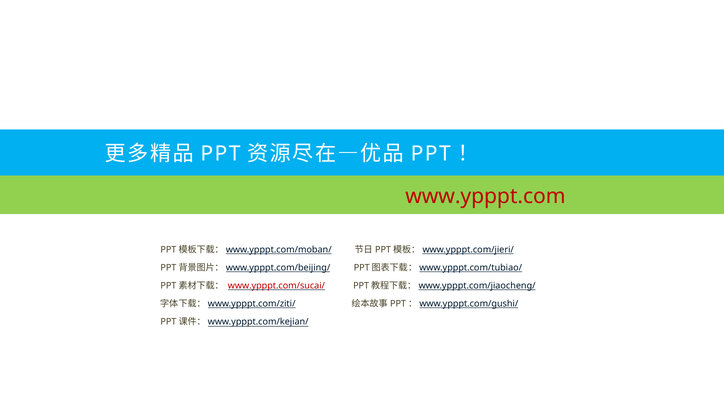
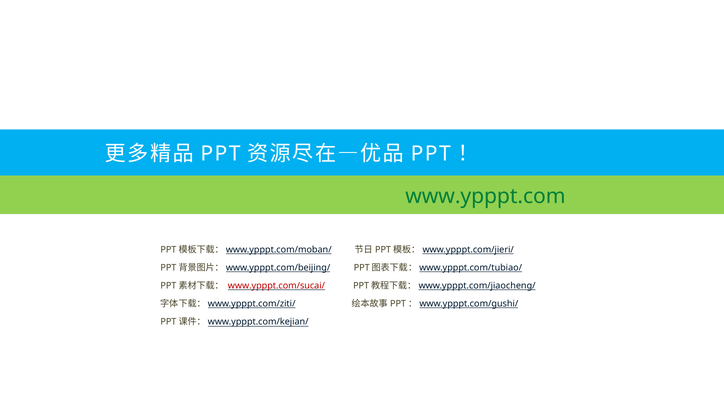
www.ypppt.com colour: red -> green
